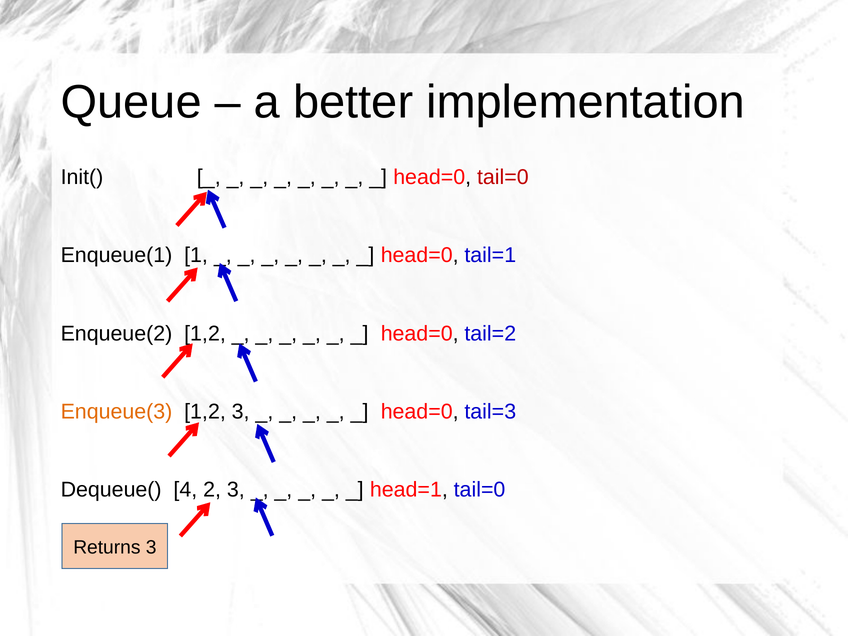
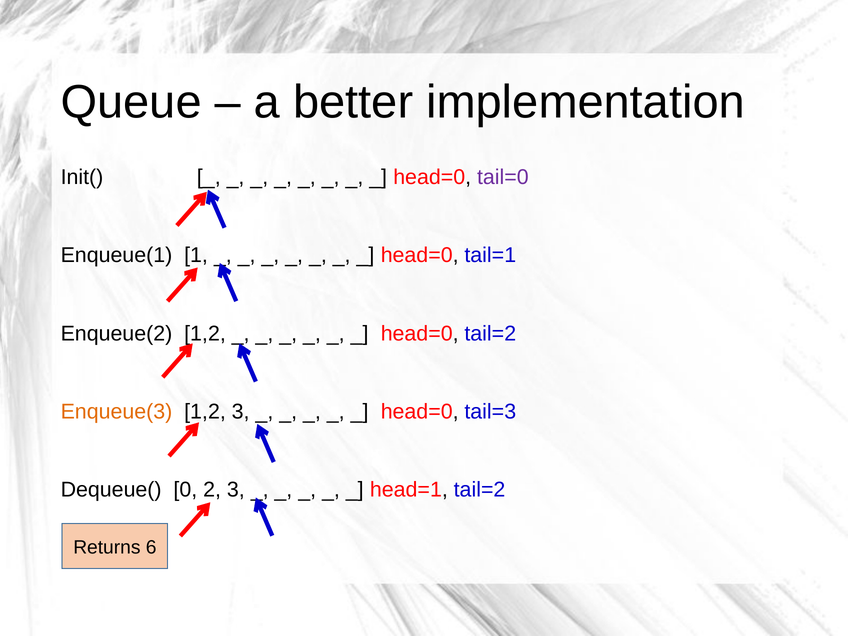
tail=0 at (503, 177) colour: red -> purple
4: 4 -> 0
head=1 tail=0: tail=0 -> tail=2
Returns 3: 3 -> 6
